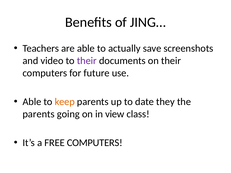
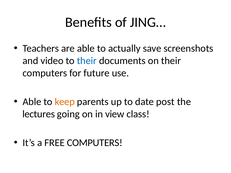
their at (87, 61) colour: purple -> blue
they: they -> post
parents at (39, 114): parents -> lectures
